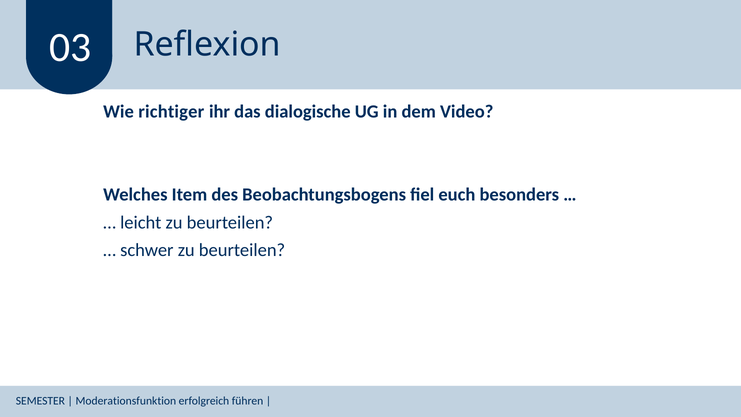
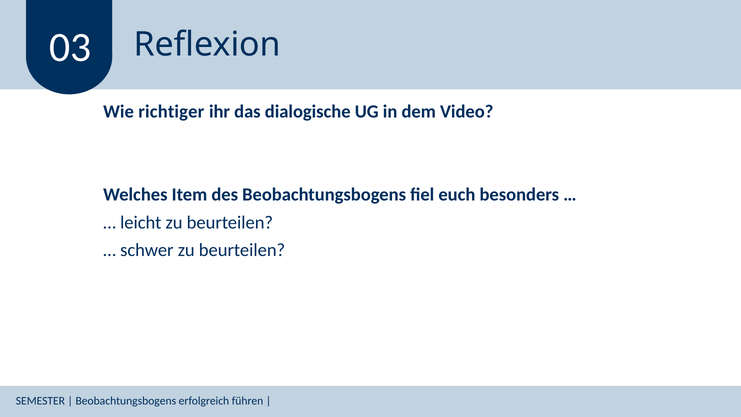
Moderationsfunktion at (126, 401): Moderationsfunktion -> Beobachtungsbogens
